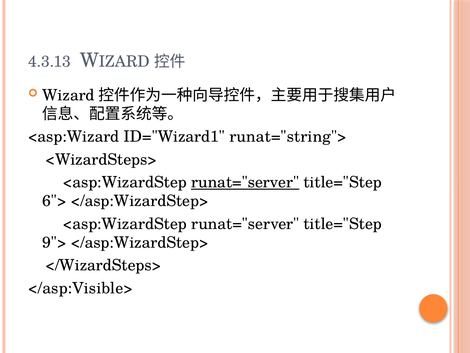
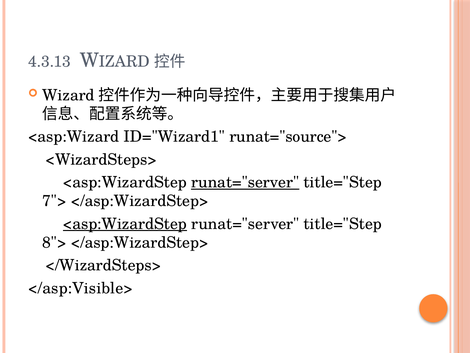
runat="string">: runat="string"> -> runat="source">
6">: 6"> -> 7">
<asp:WizardStep at (125, 224) underline: none -> present
9">: 9"> -> 8">
